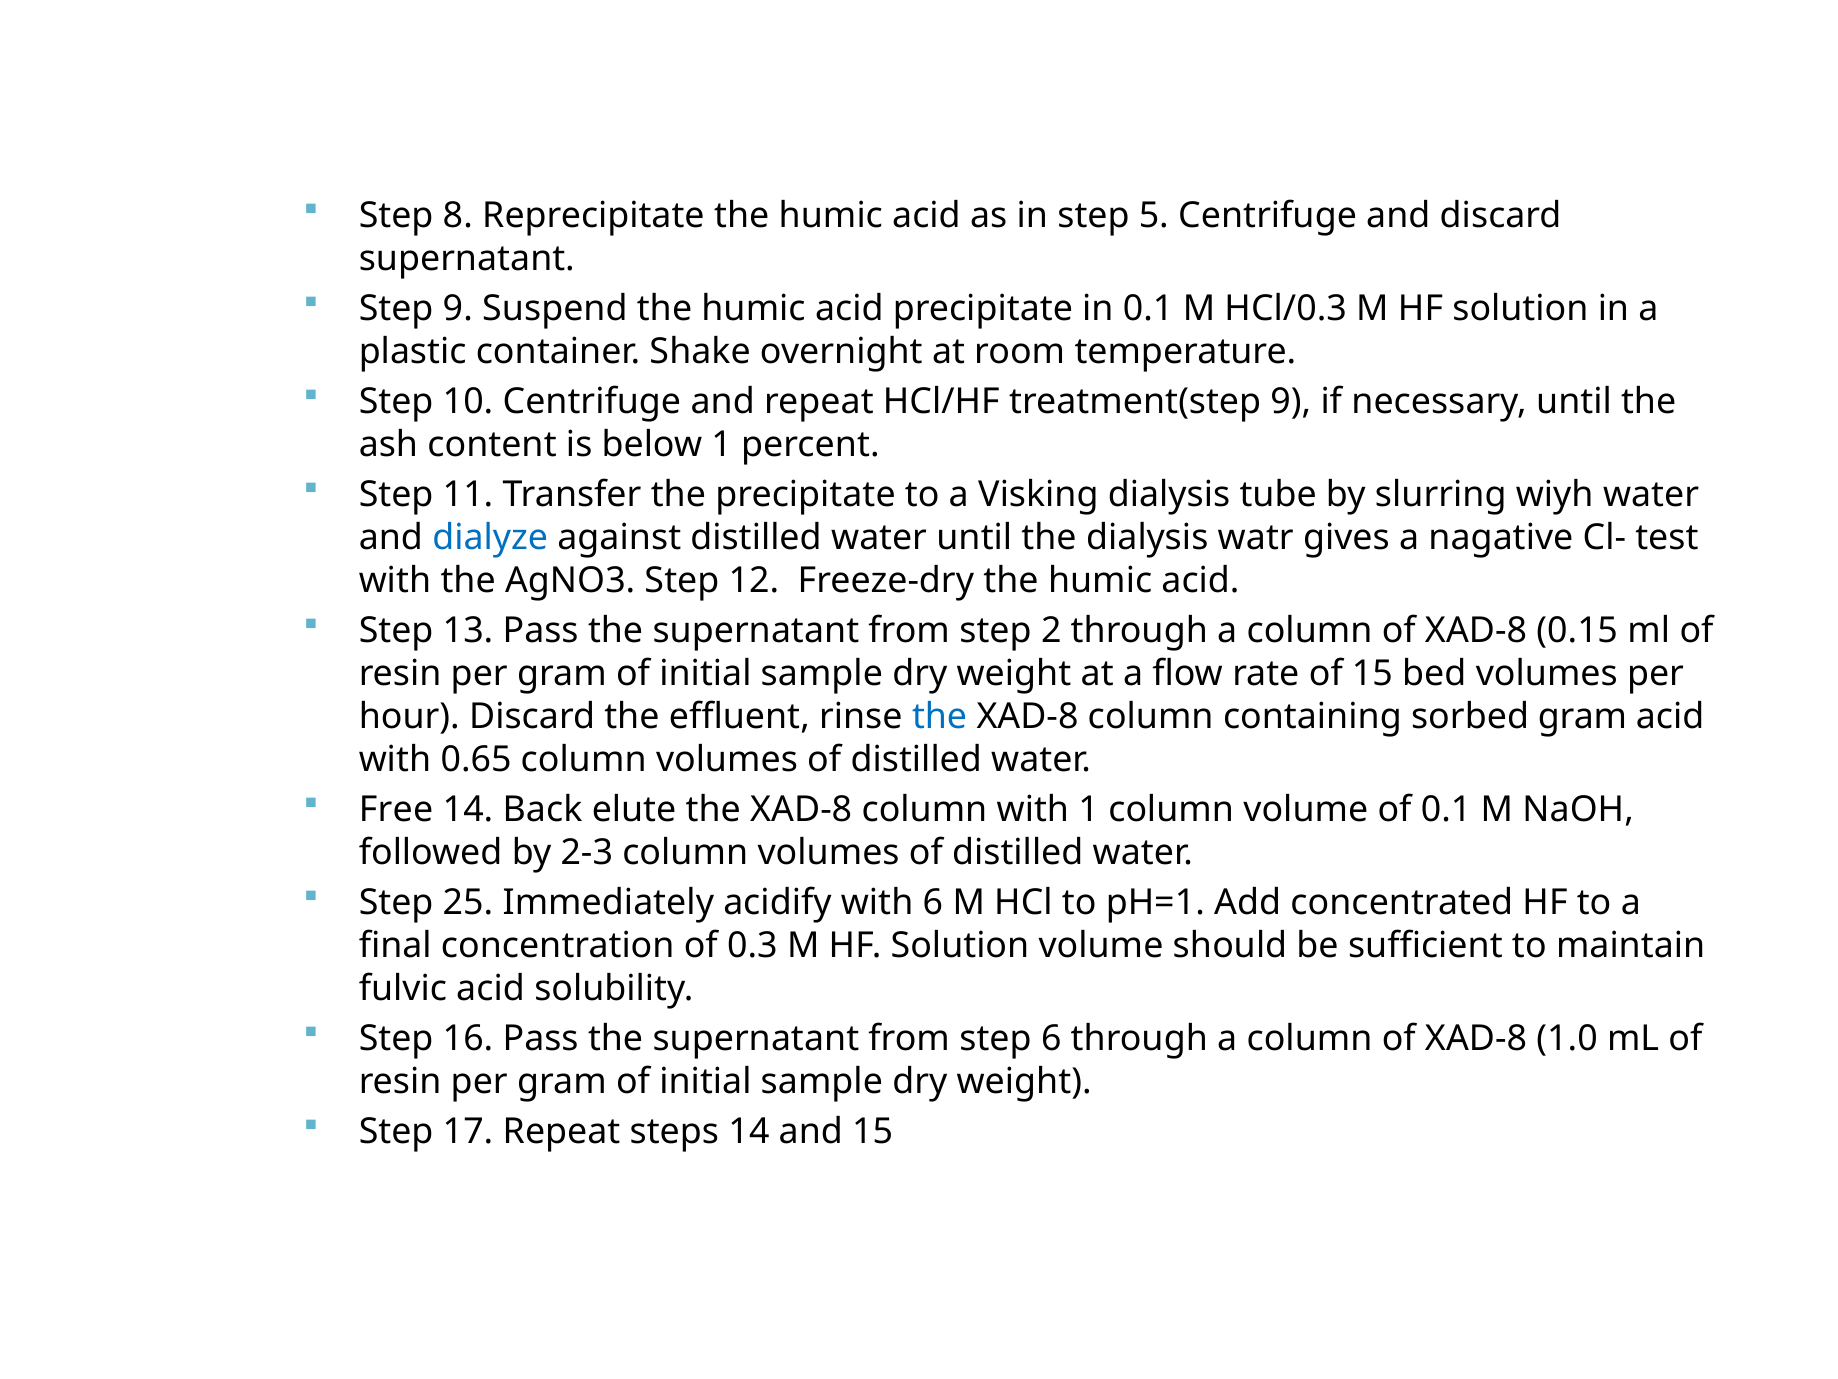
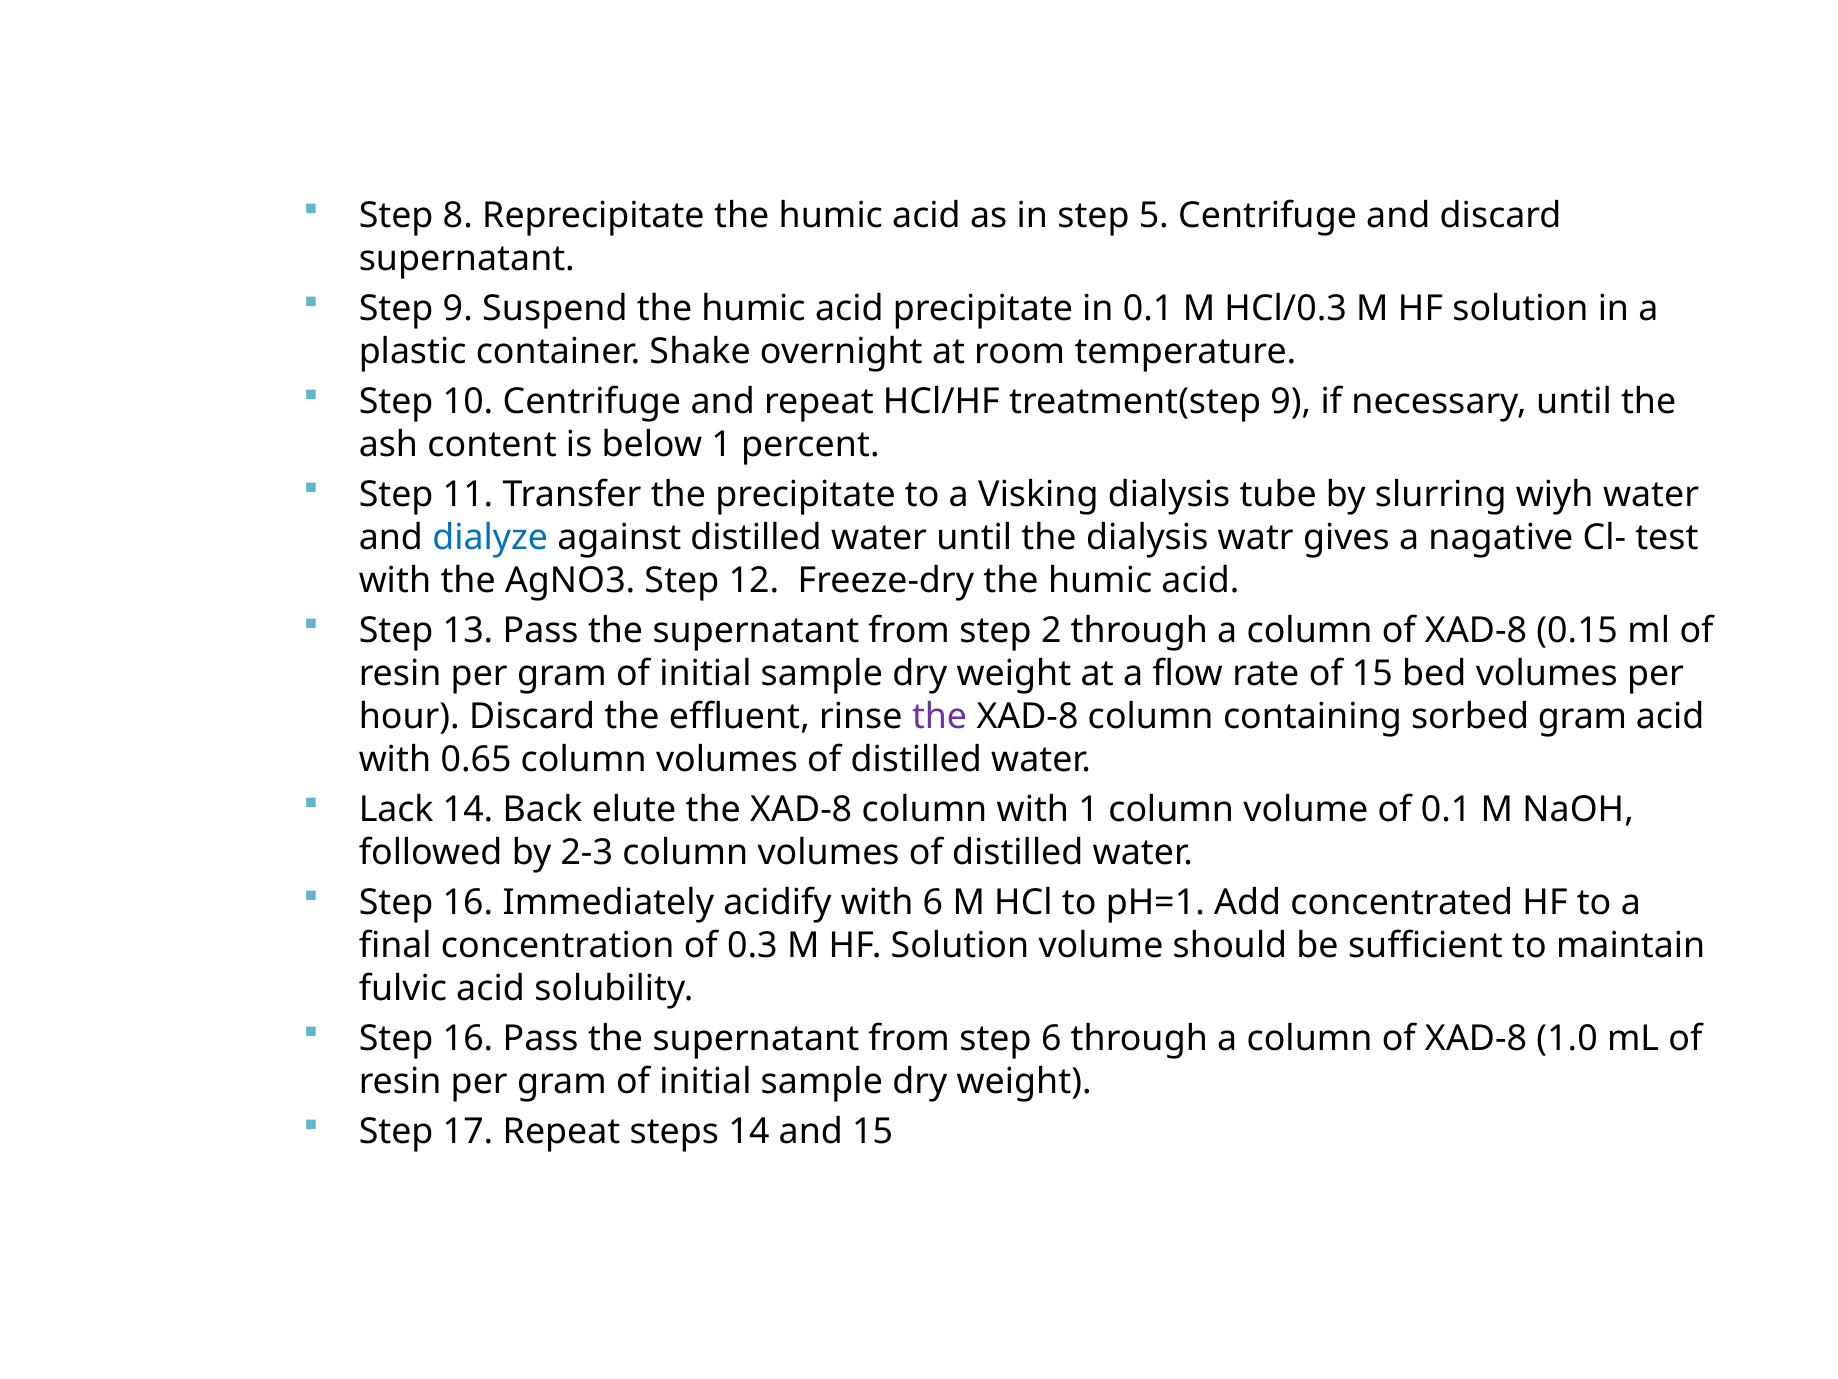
the at (940, 716) colour: blue -> purple
Free: Free -> Lack
25 at (468, 902): 25 -> 16
